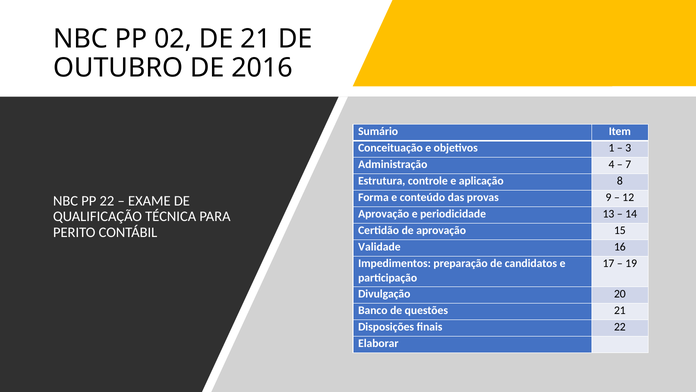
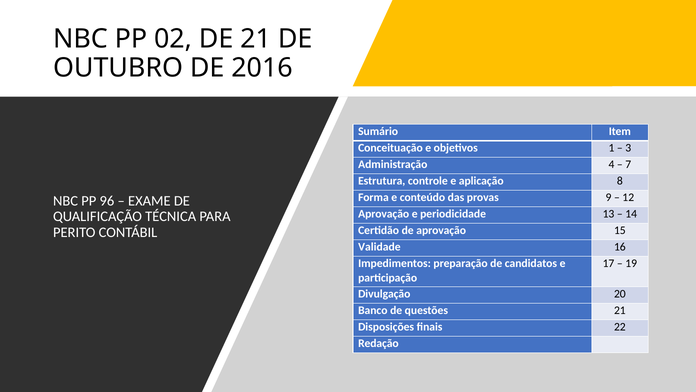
PP 22: 22 -> 96
Elaborar: Elaborar -> Redação
